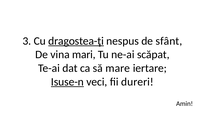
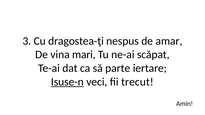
dragostea-ţi underline: present -> none
sfânt: sfânt -> amar
mare: mare -> parte
dureri: dureri -> trecut
